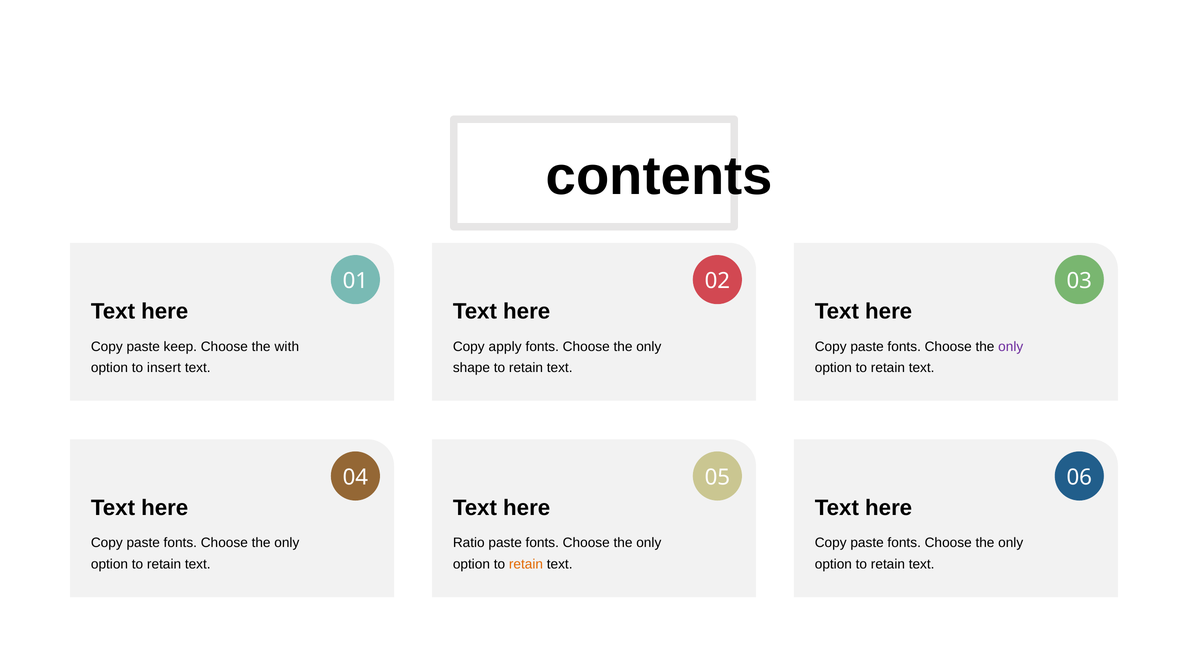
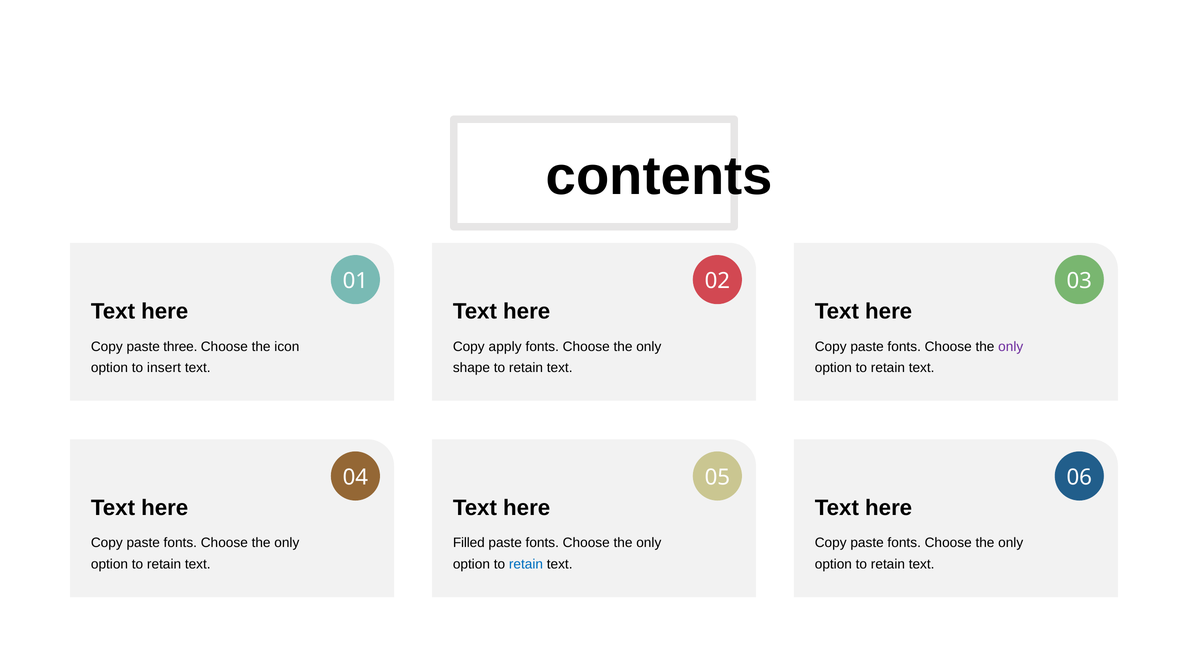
keep: keep -> three
with: with -> icon
Ratio: Ratio -> Filled
retain at (526, 564) colour: orange -> blue
